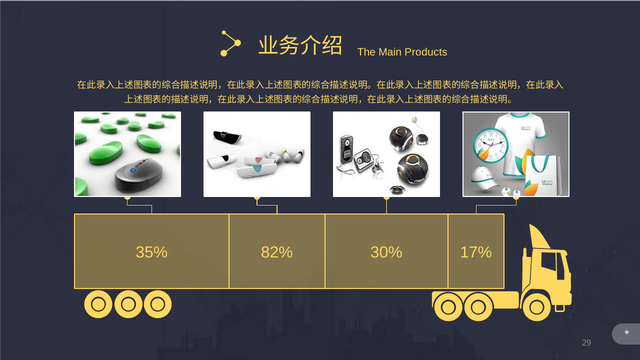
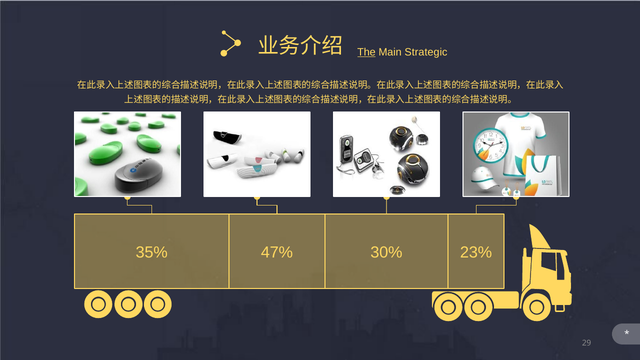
The underline: none -> present
Products: Products -> Strategic
82%: 82% -> 47%
17%: 17% -> 23%
